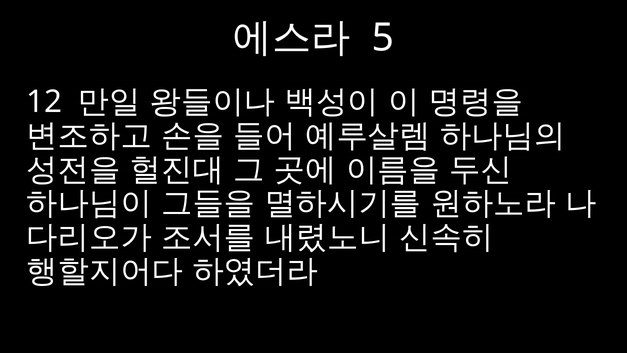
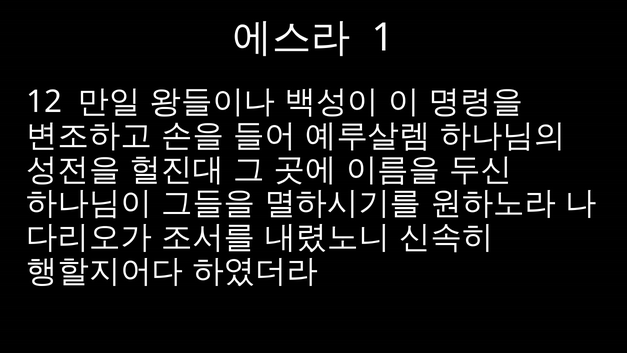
5: 5 -> 1
